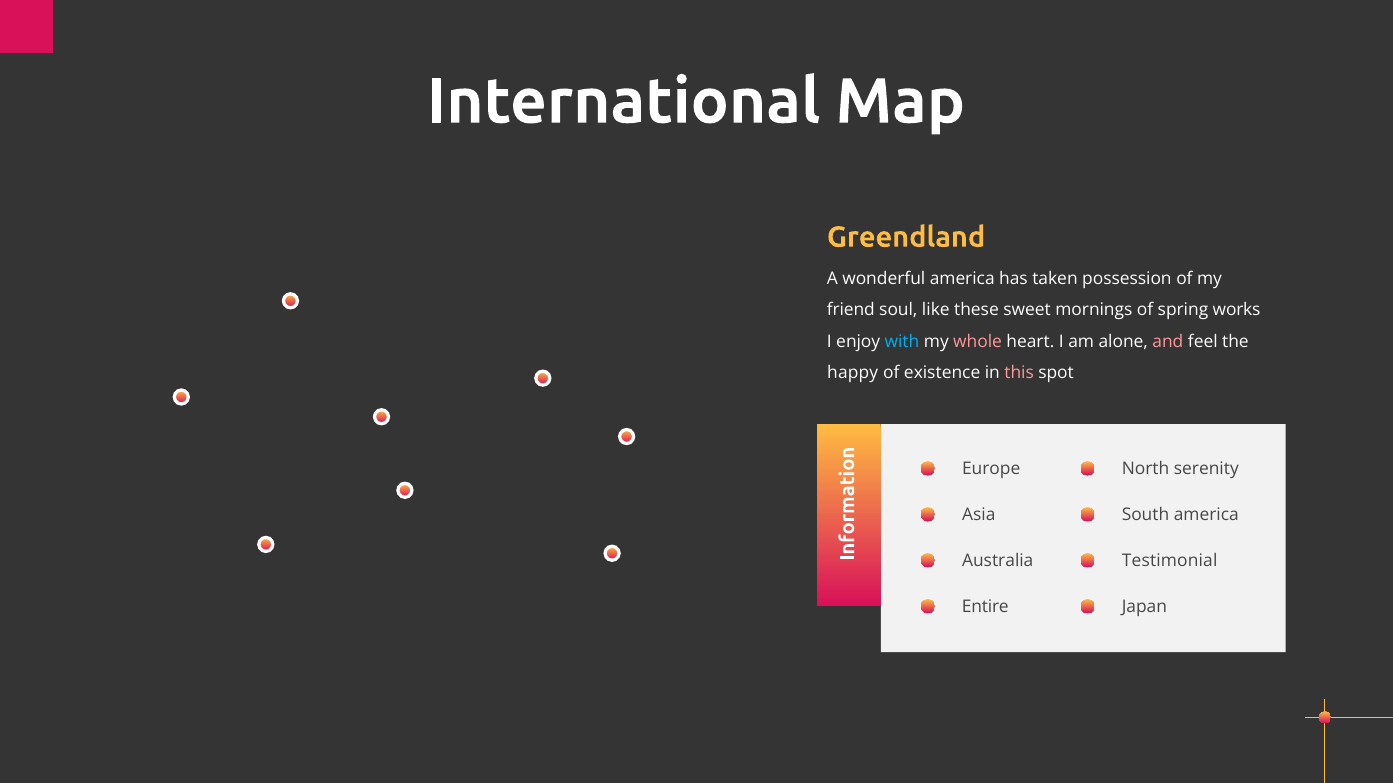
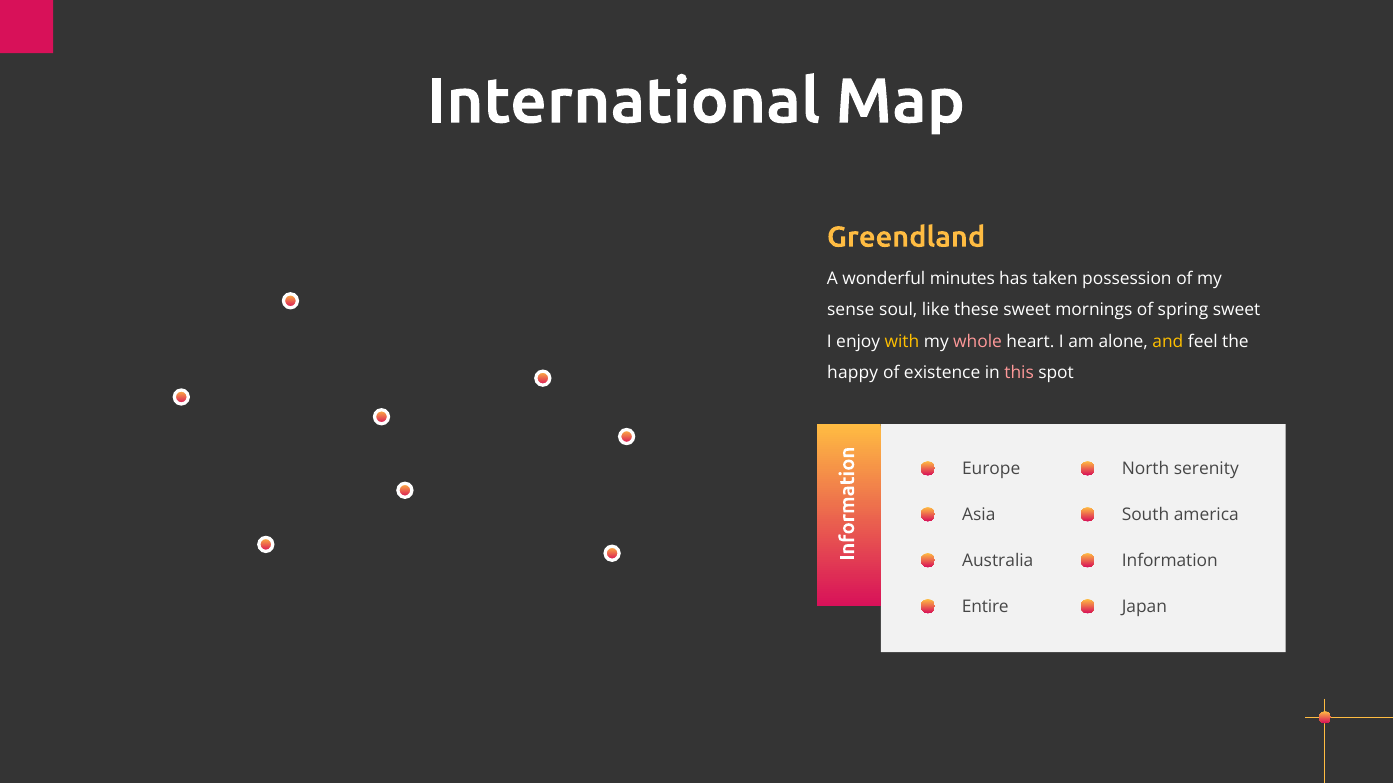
wonderful america: america -> minutes
friend: friend -> sense
spring works: works -> sweet
with colour: light blue -> yellow
and colour: pink -> yellow
Testimonial: Testimonial -> Information
